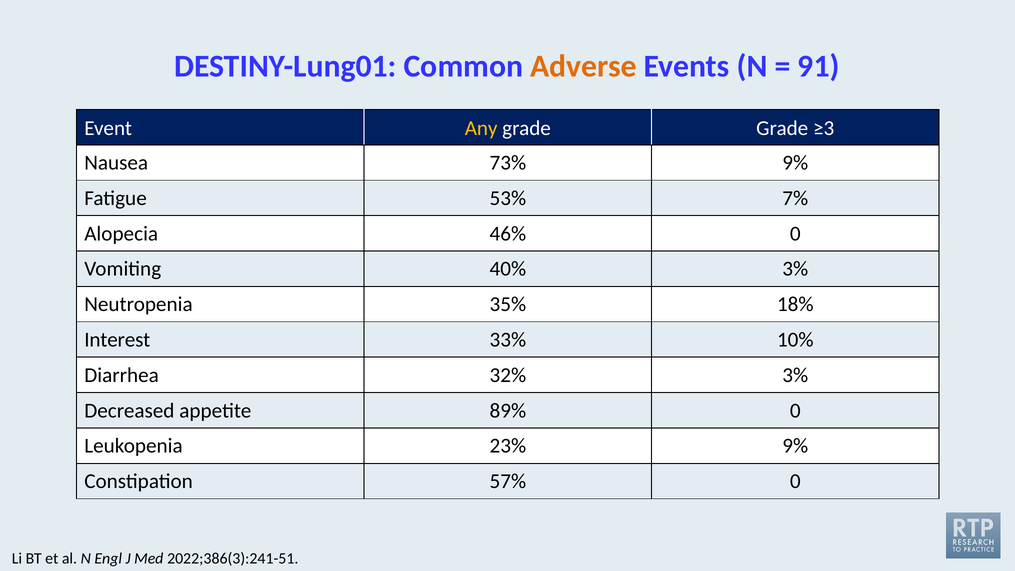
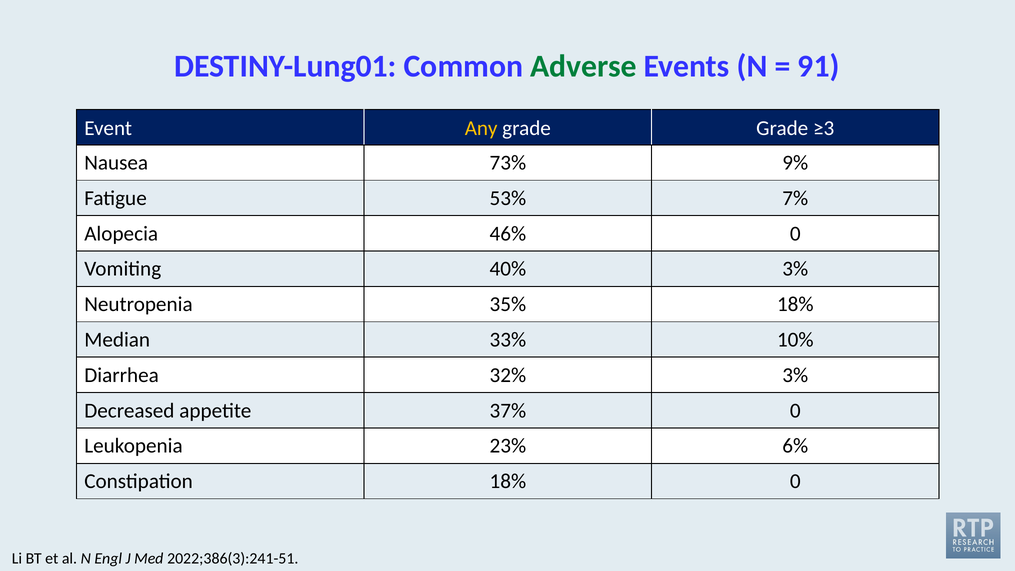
Adverse colour: orange -> green
Interest: Interest -> Median
89%: 89% -> 37%
23% 9%: 9% -> 6%
Constipation 57%: 57% -> 18%
